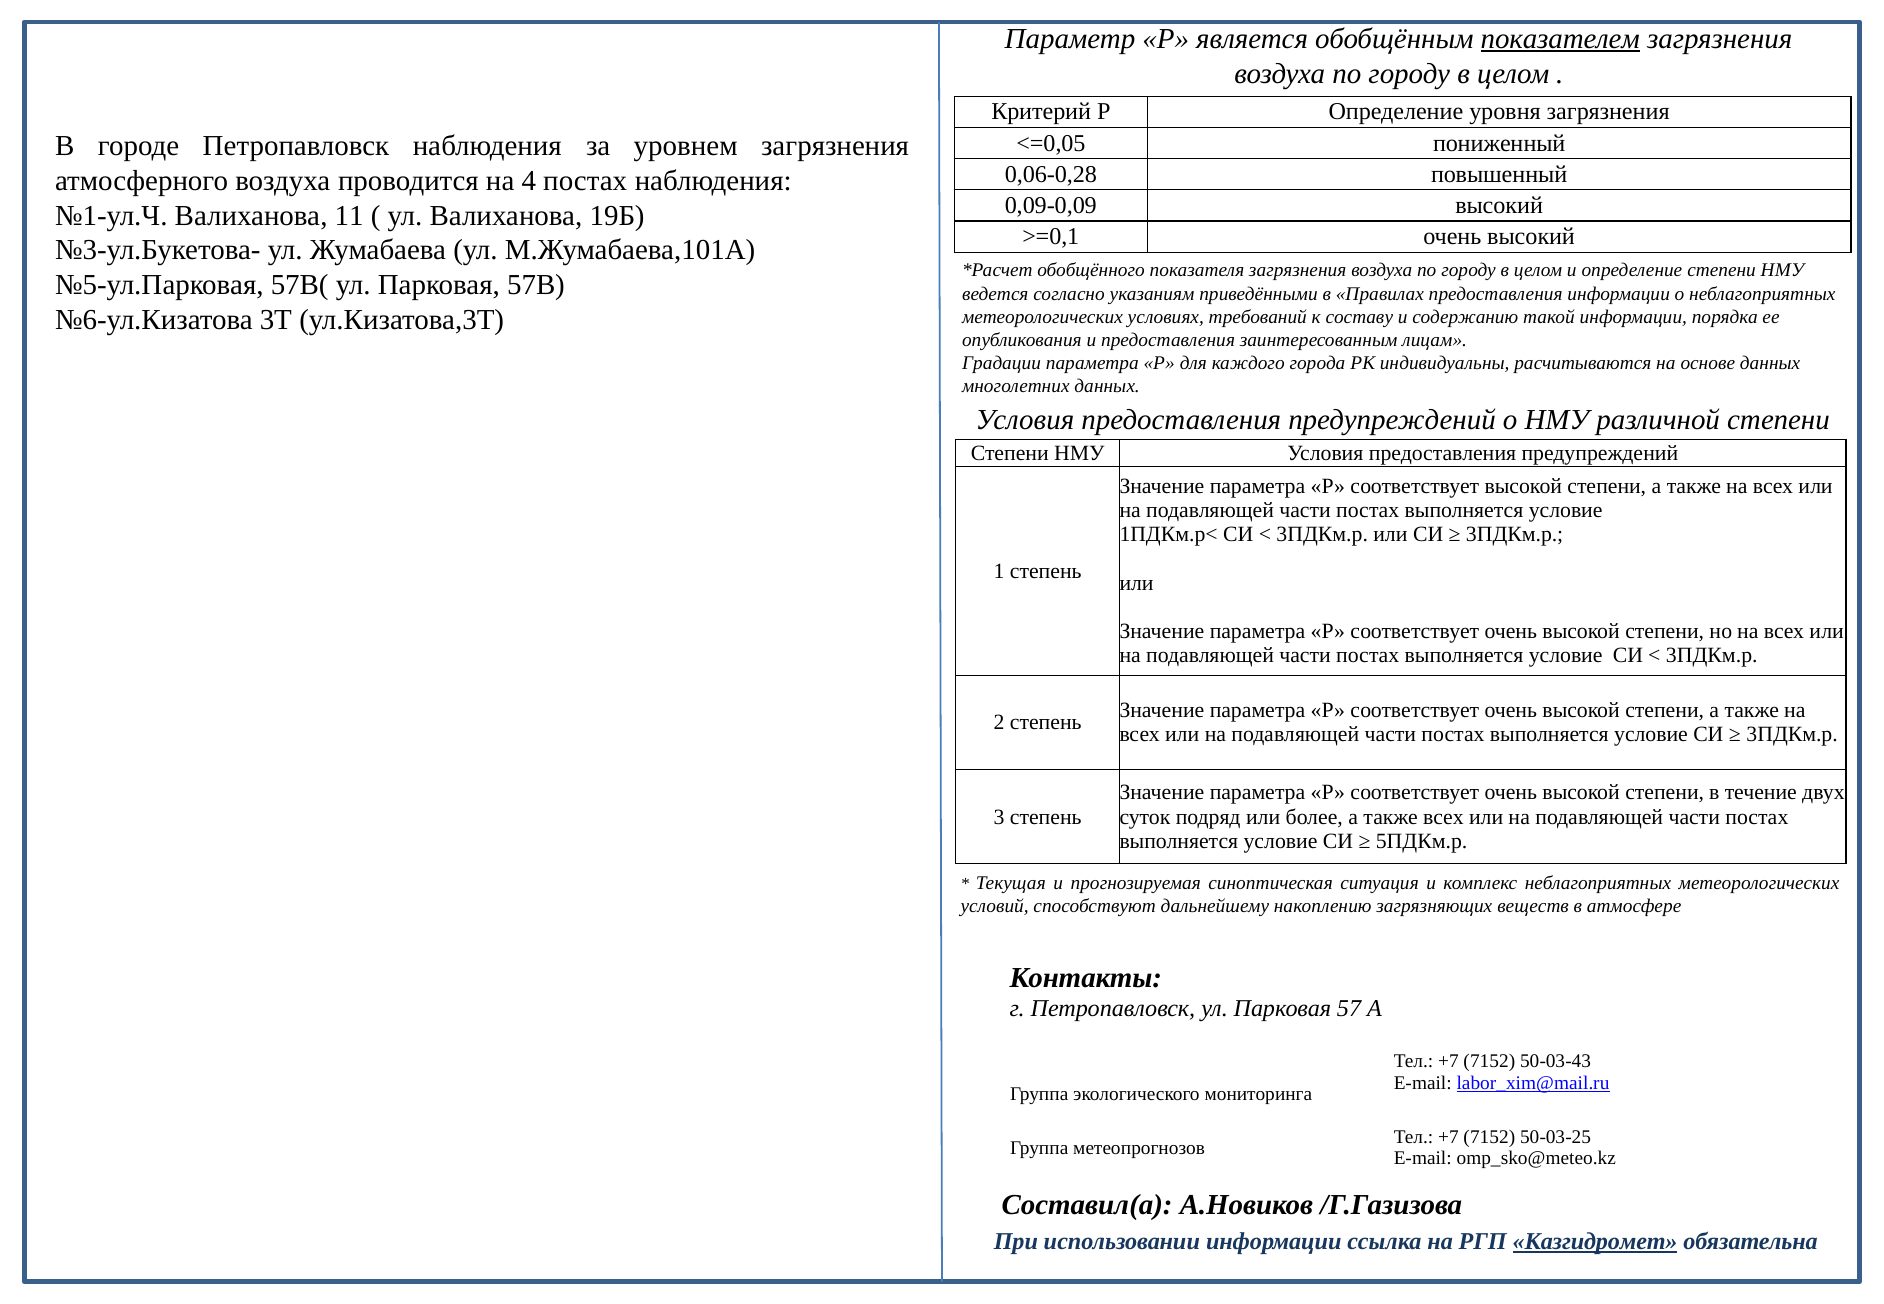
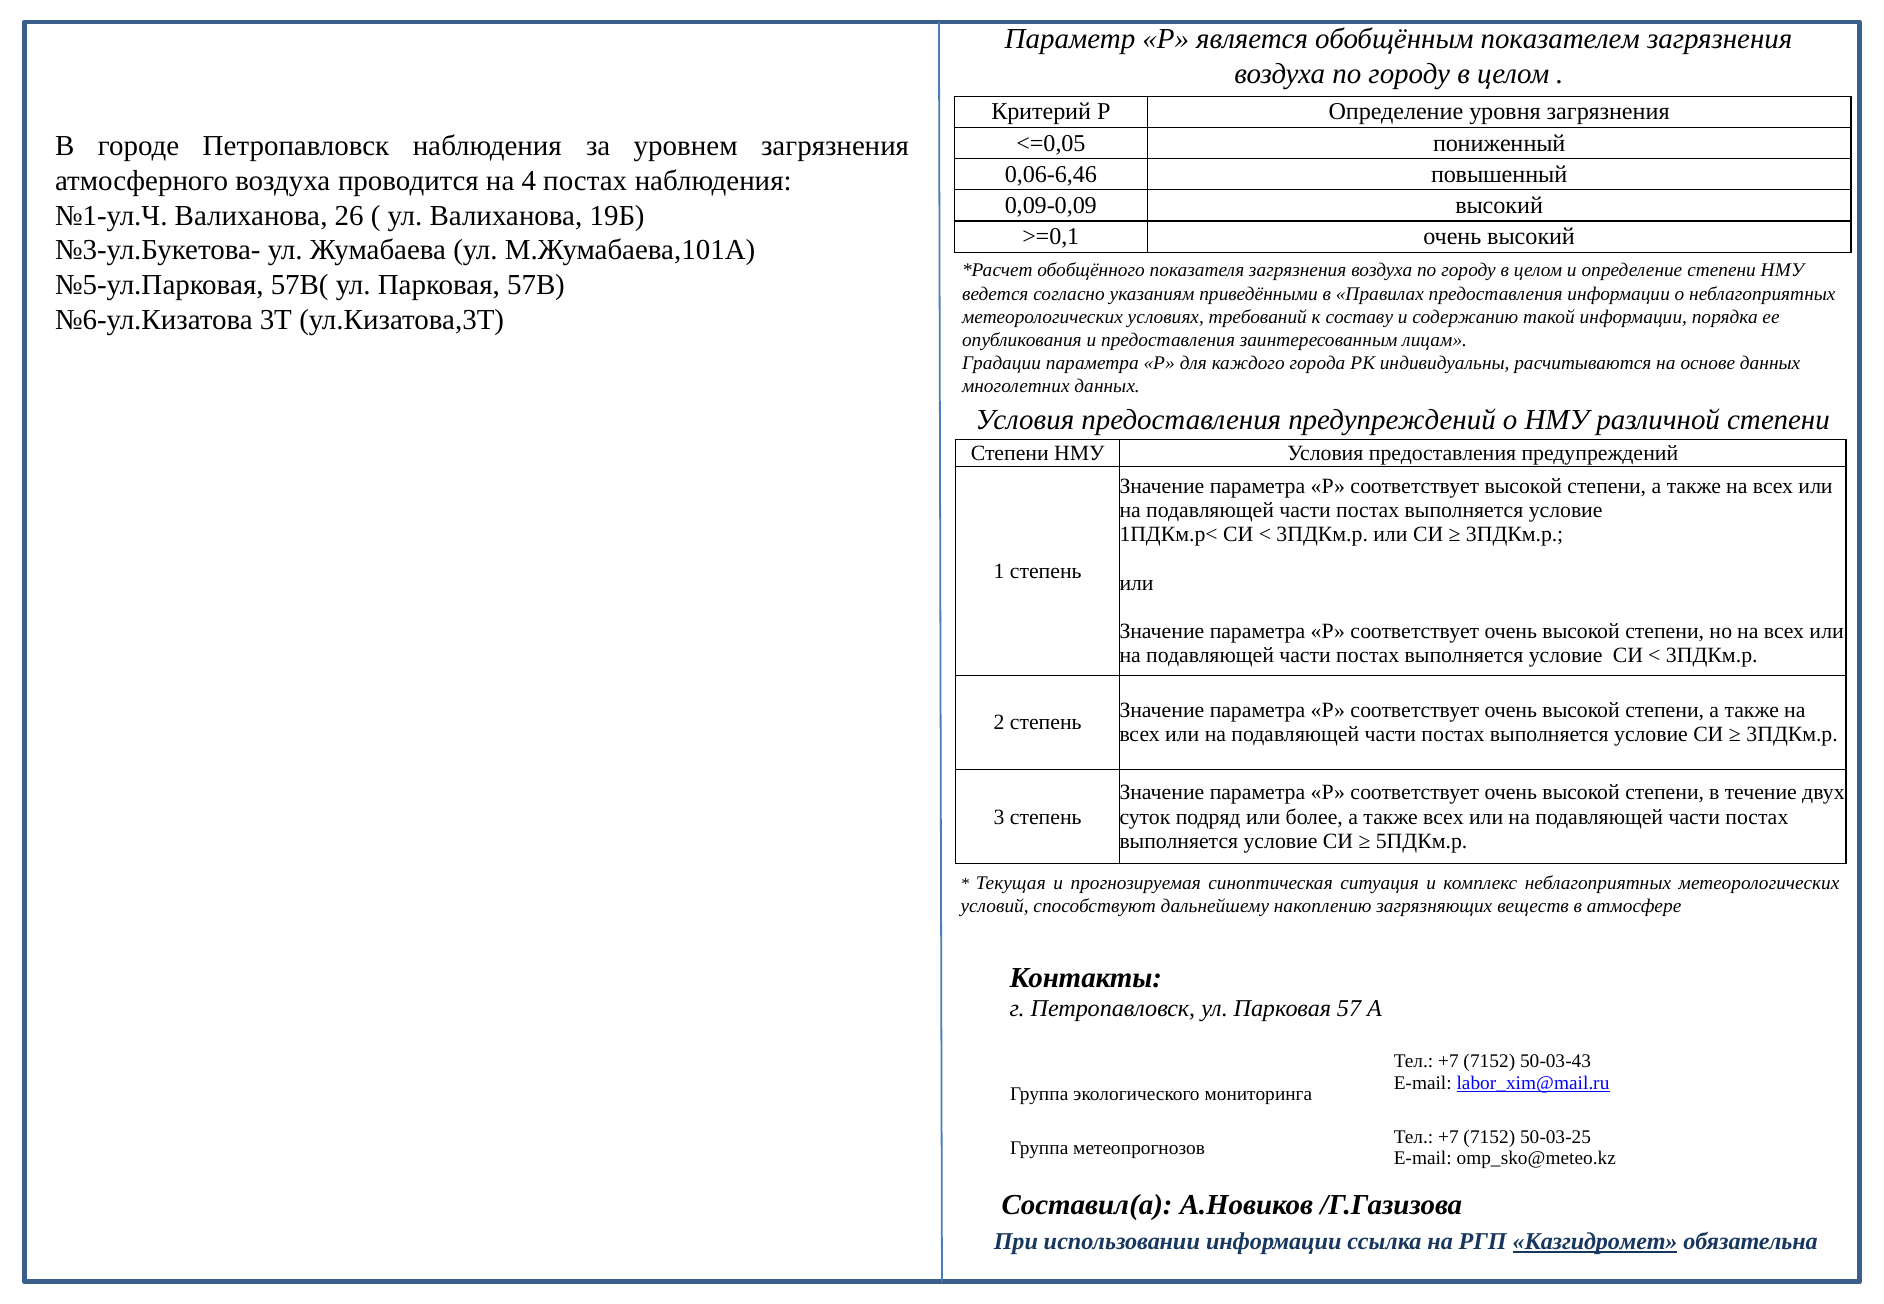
показателем underline: present -> none
0,06-0,28: 0,06-0,28 -> 0,06-6,46
11: 11 -> 26
